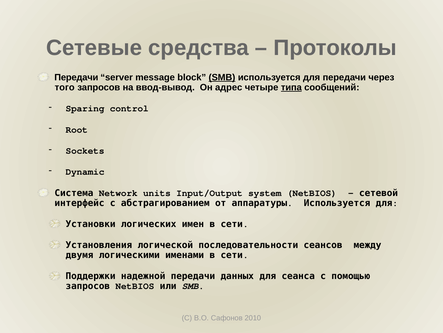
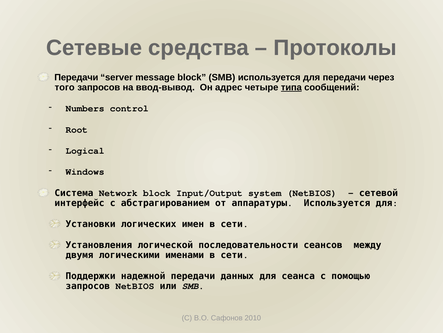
SMB at (222, 77) underline: present -> none
Sparing: Sparing -> Numbers
Sockets: Sockets -> Logical
Dynamic: Dynamic -> Windows
Network units: units -> block
